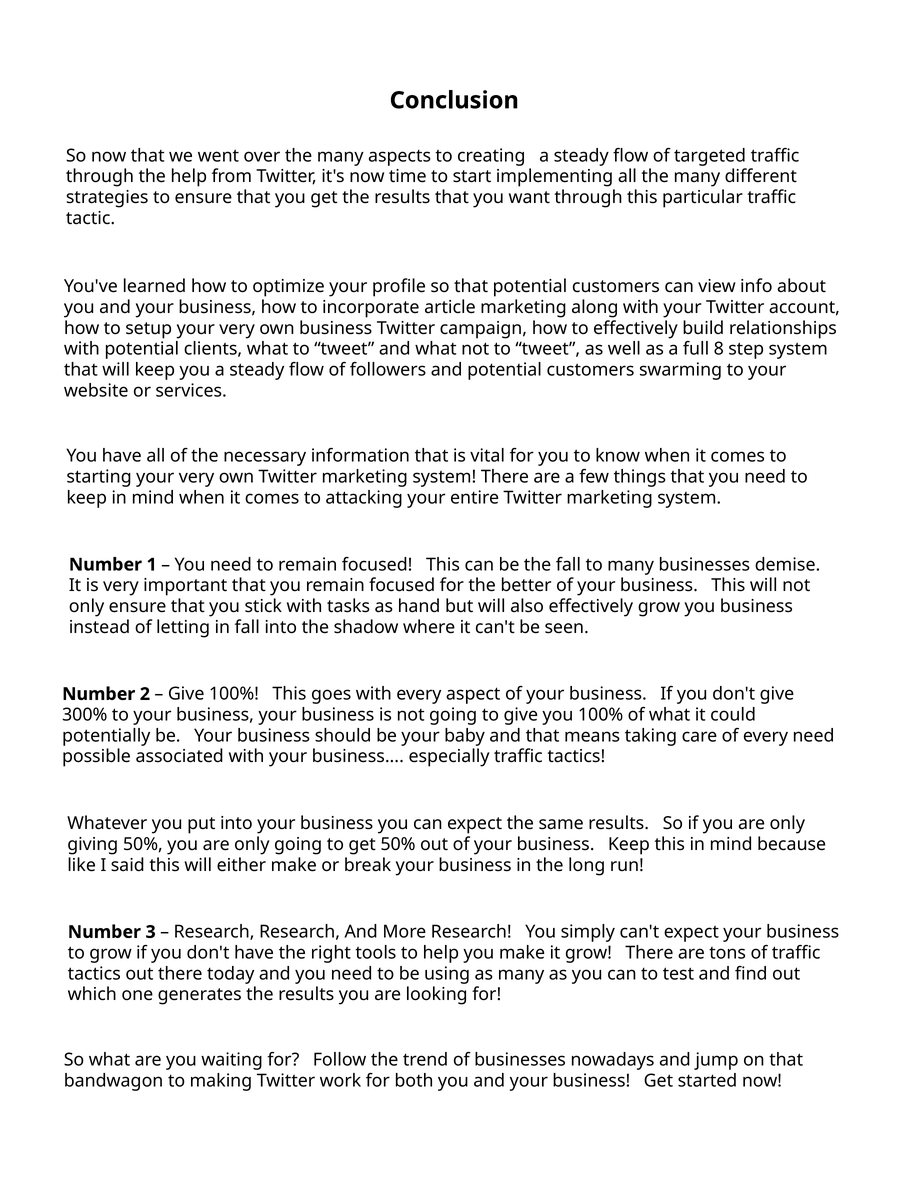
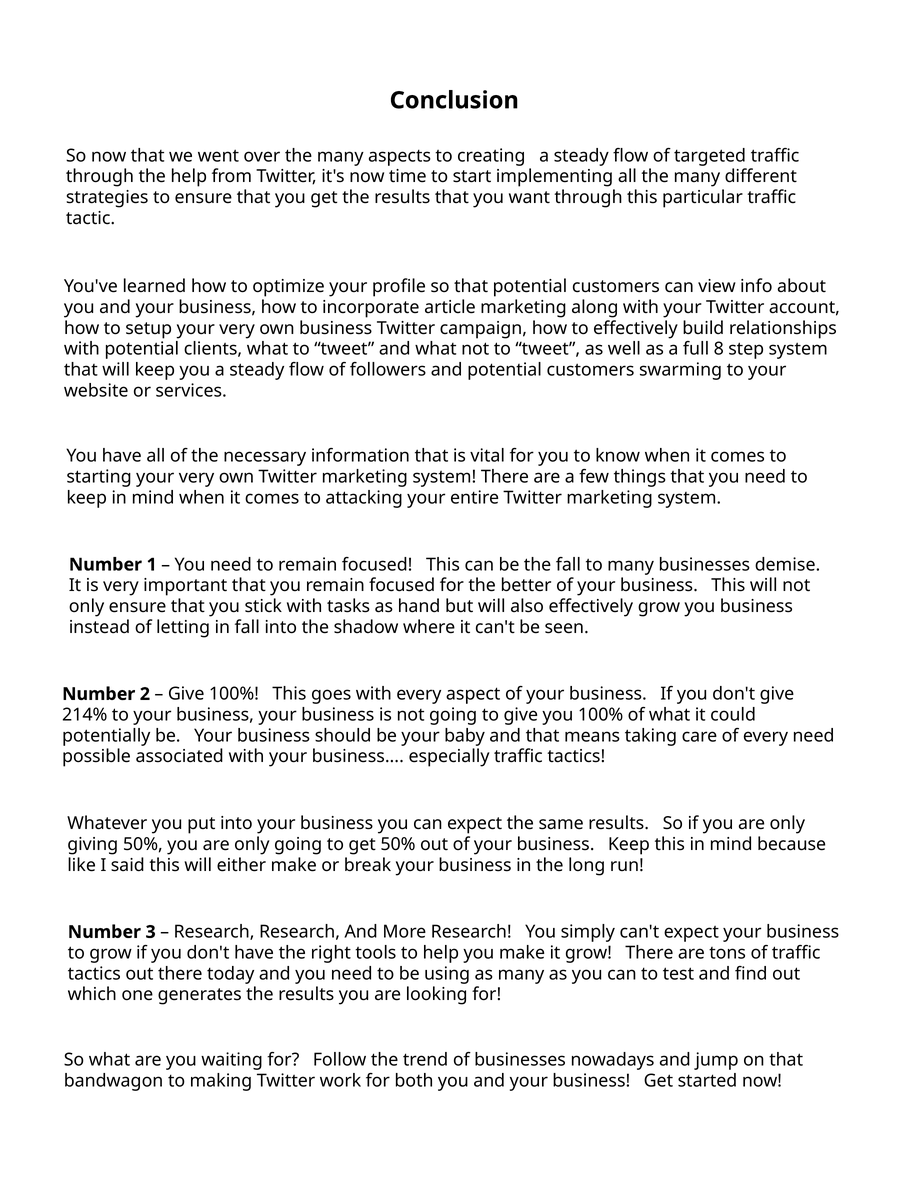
300%: 300% -> 214%
